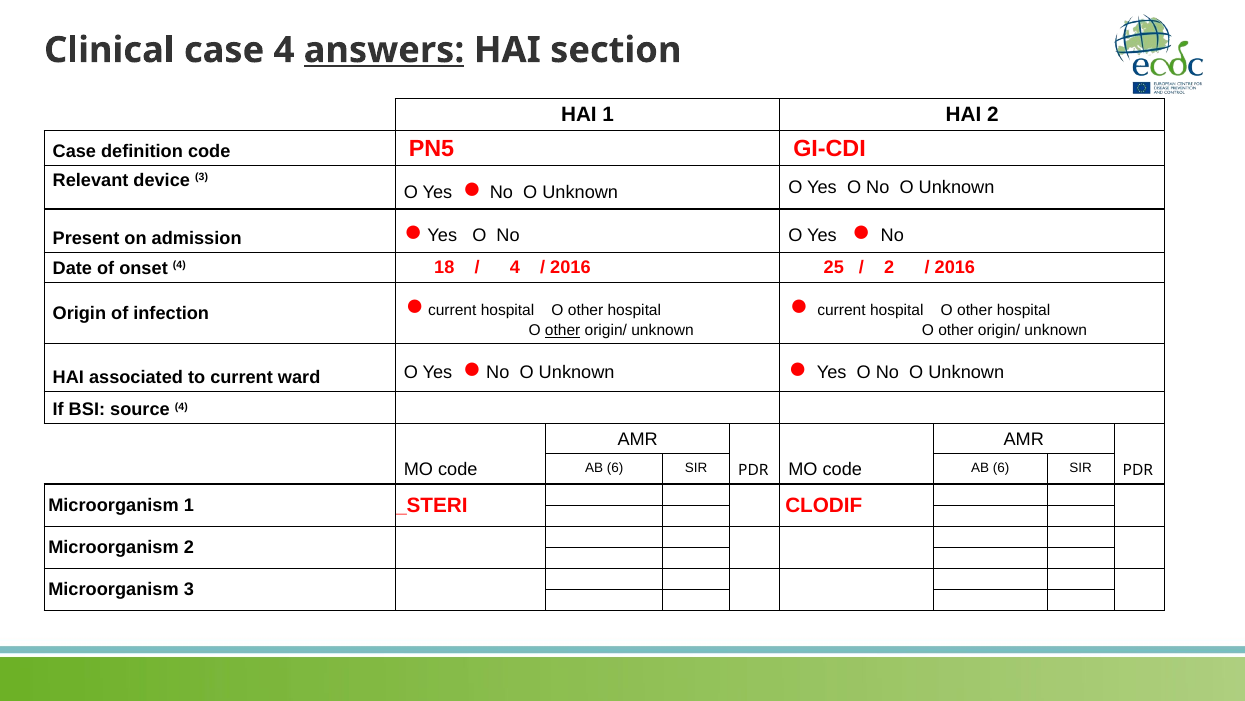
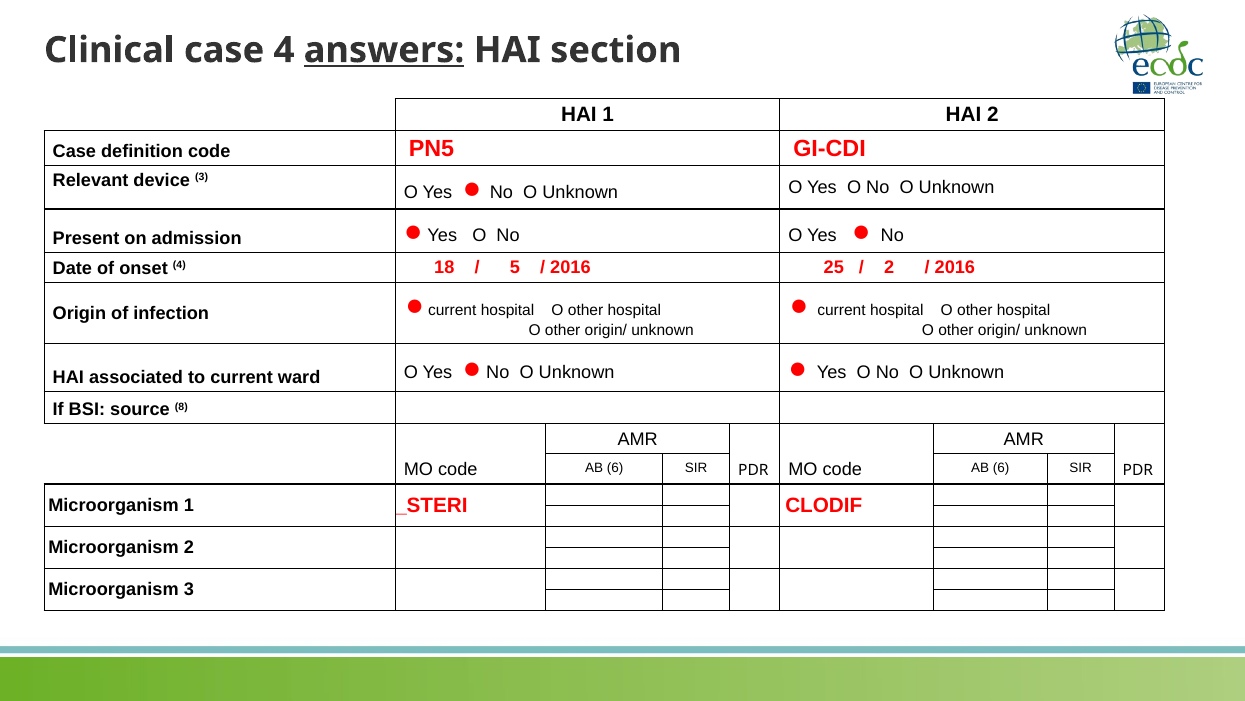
4 at (515, 268): 4 -> 5
other at (563, 330) underline: present -> none
source 4: 4 -> 8
